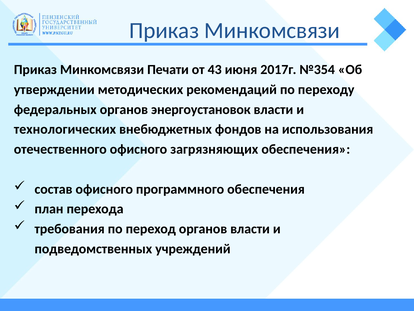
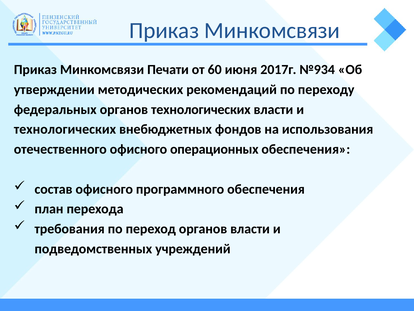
43: 43 -> 60
№354: №354 -> №934
органов энергоустановок: энергоустановок -> технологических
загрязняющих: загрязняющих -> операционных
